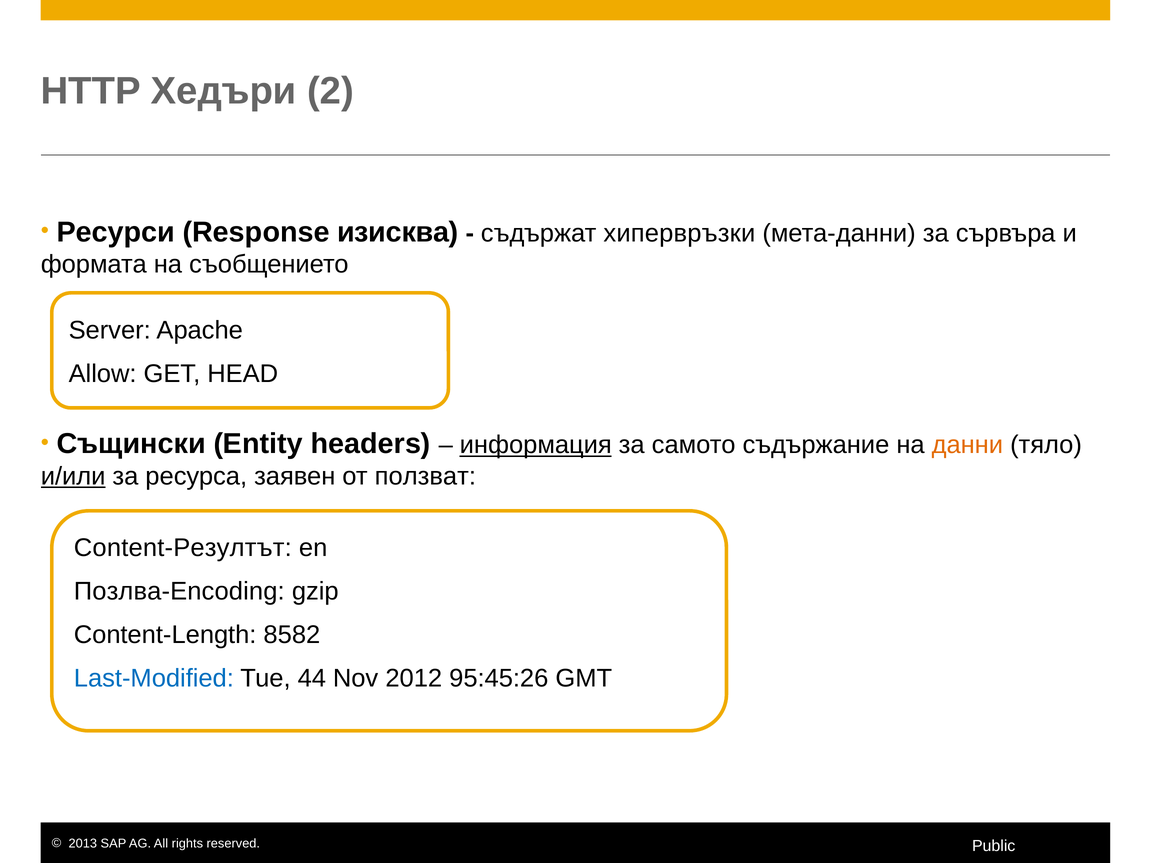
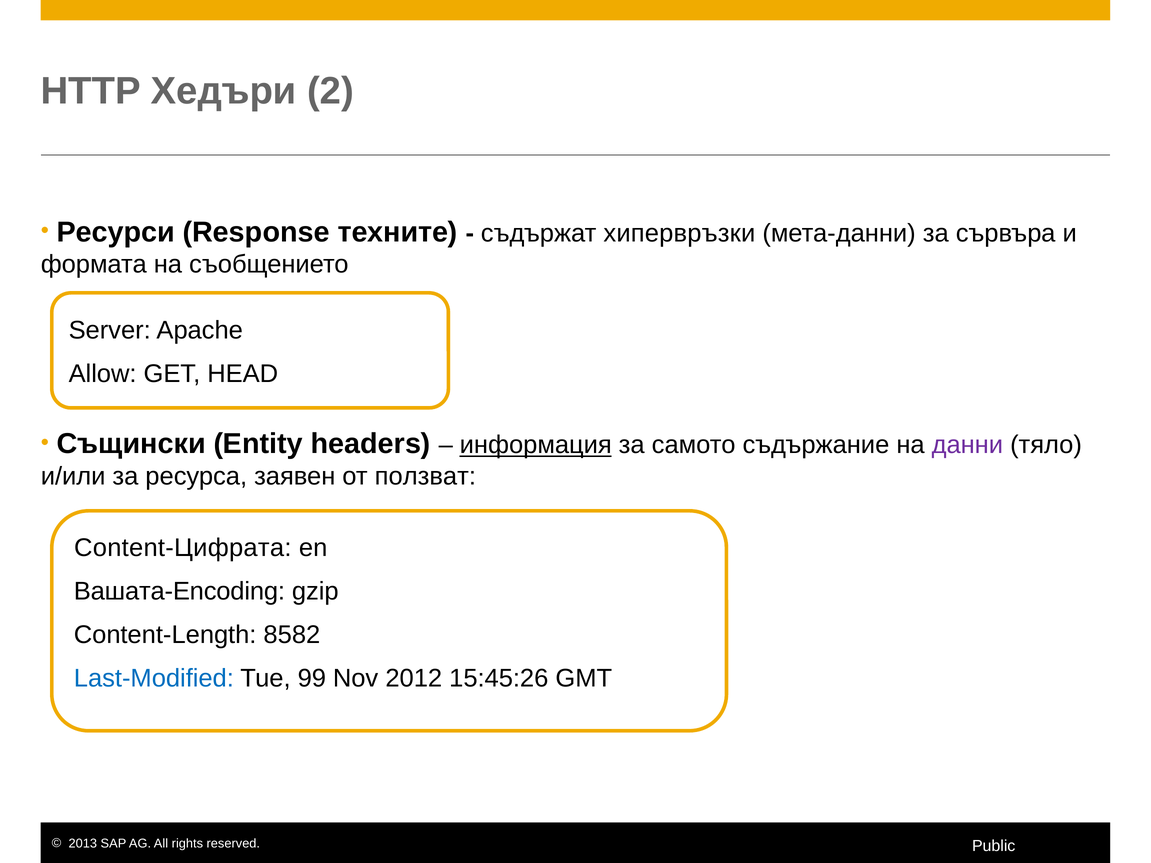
изисква: изисква -> техните
данни colour: orange -> purple
и/или underline: present -> none
Content-Резултът: Content-Резултът -> Content-Цифрата
Позлва-Encoding: Позлва-Encoding -> Вашата-Encoding
44: 44 -> 99
95:45:26: 95:45:26 -> 15:45:26
